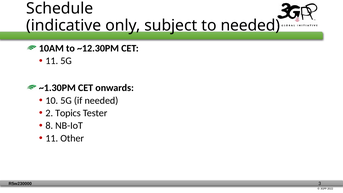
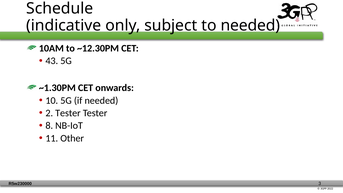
11 at (52, 61): 11 -> 43
2 Topics: Topics -> Tester
